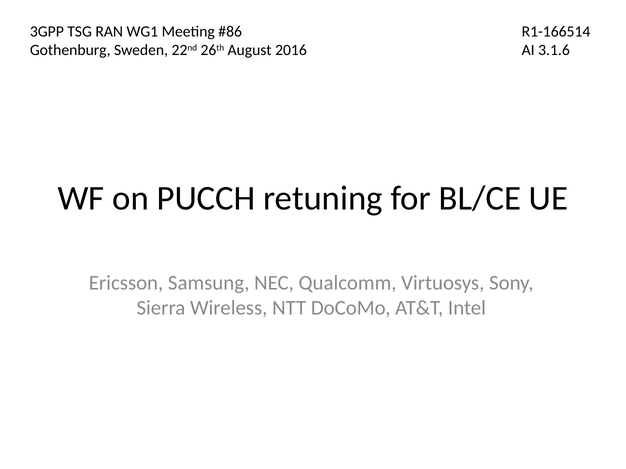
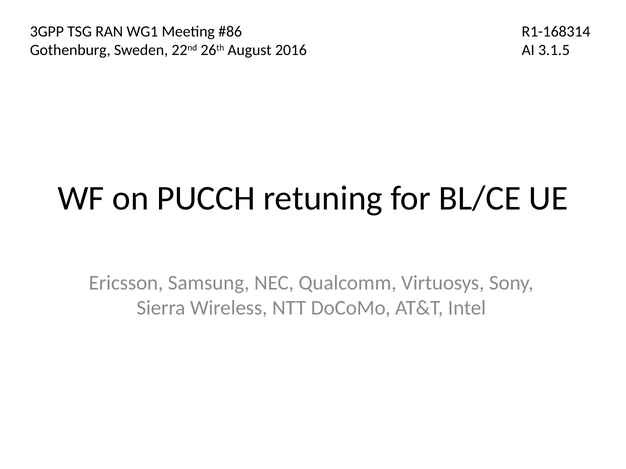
R1-166514: R1-166514 -> R1-168314
3.1.6: 3.1.6 -> 3.1.5
